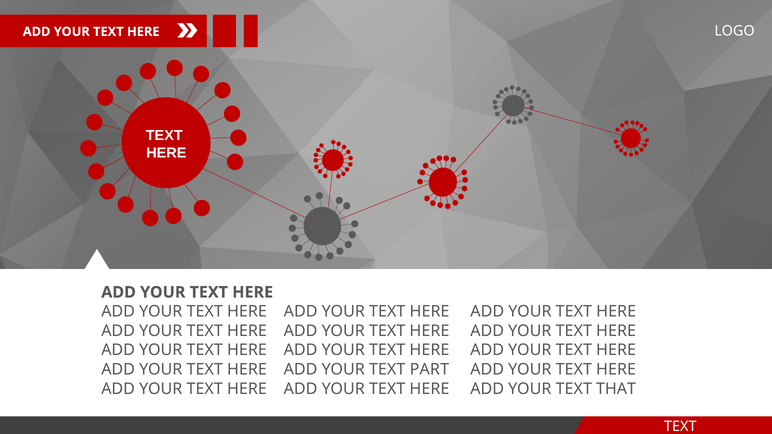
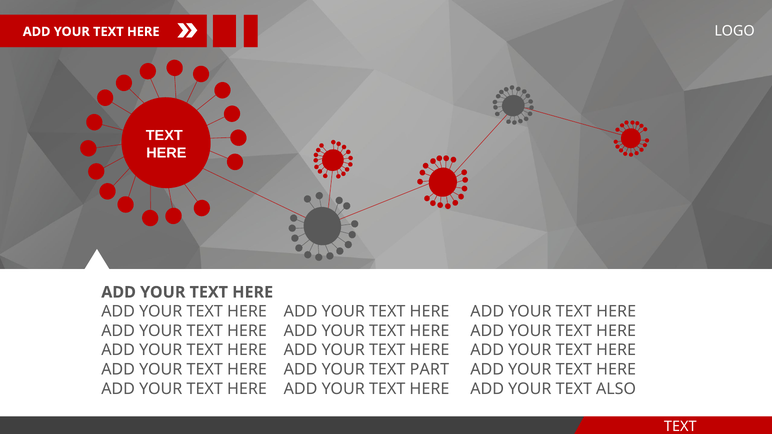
THAT: THAT -> ALSO
